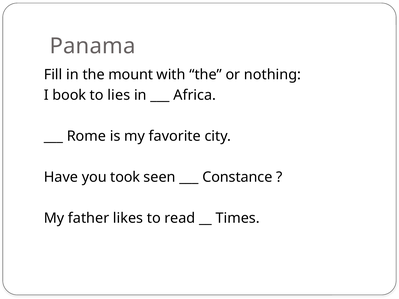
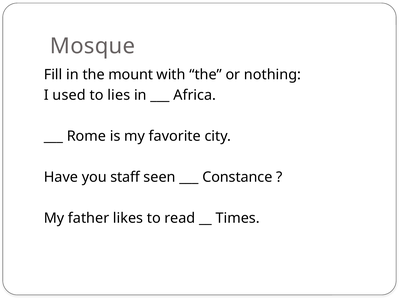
Panama: Panama -> Mosque
book: book -> used
took: took -> staff
